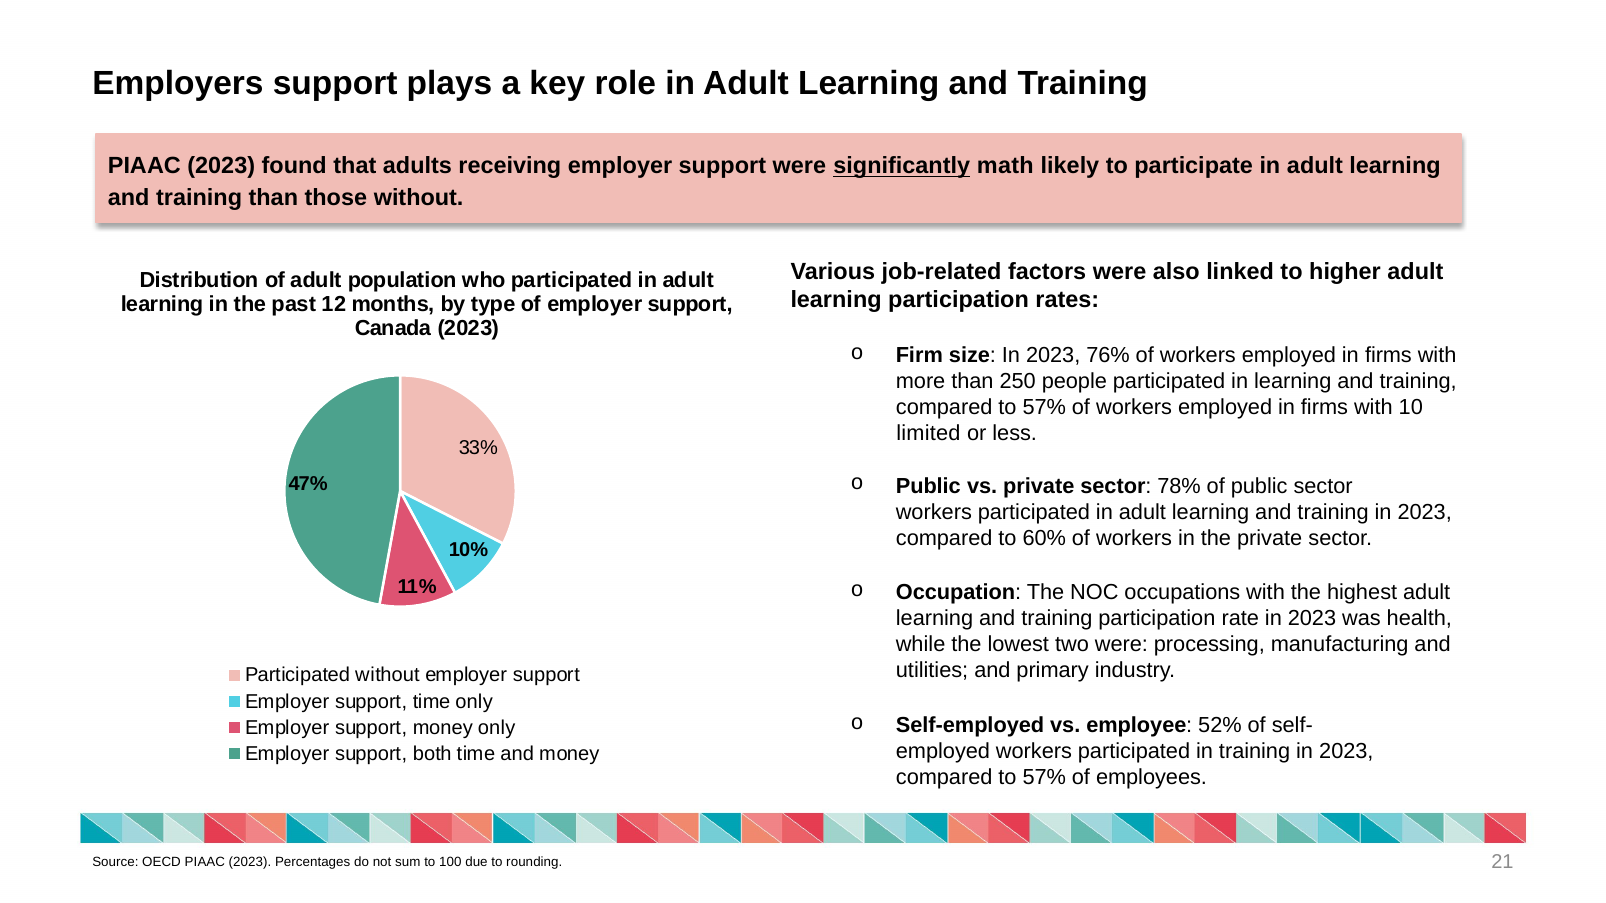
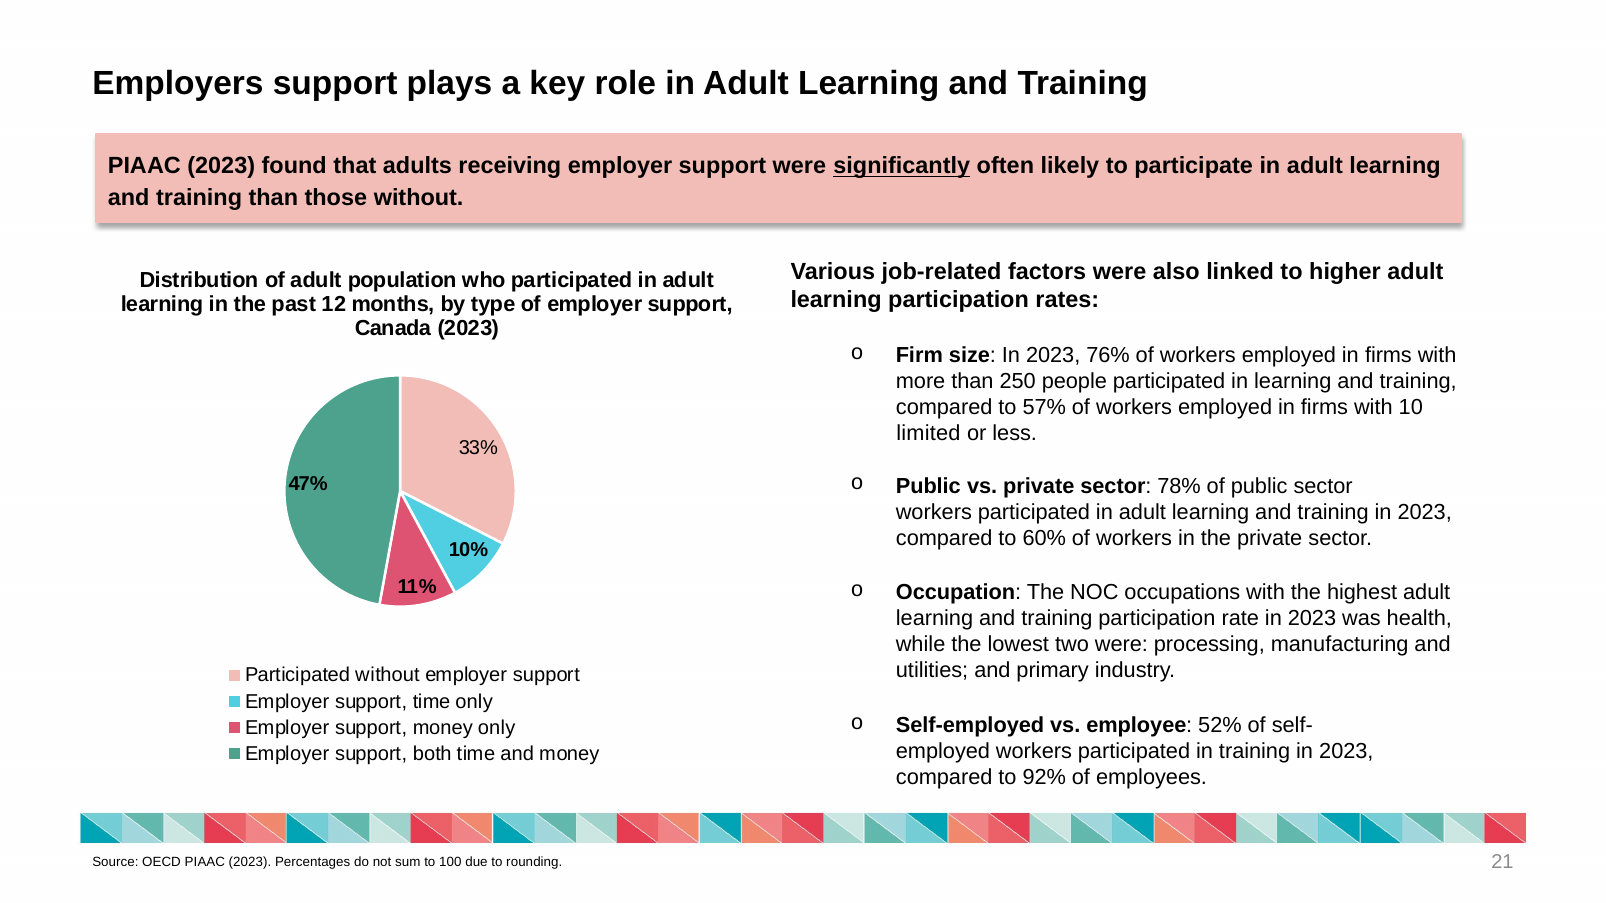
math: math -> often
57% at (1044, 777): 57% -> 92%
